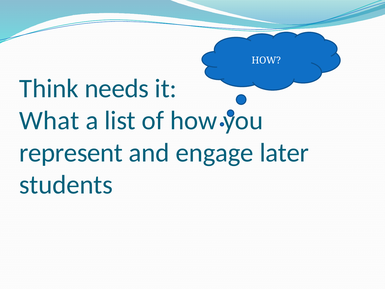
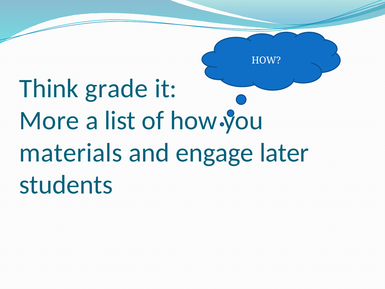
needs: needs -> grade
What: What -> More
represent: represent -> materials
